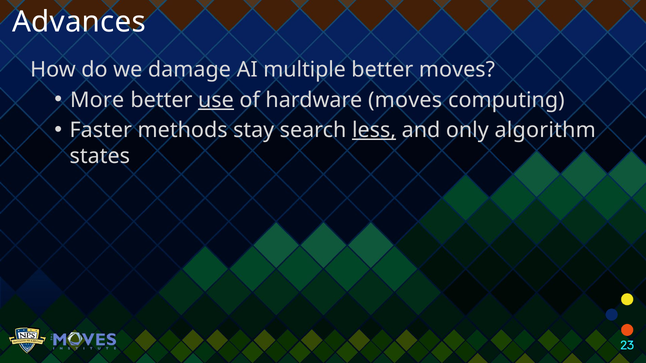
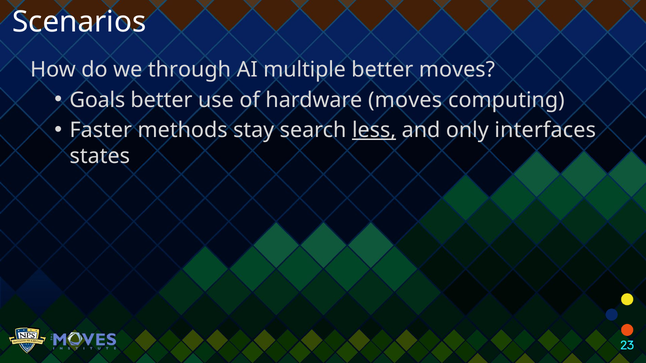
Advances: Advances -> Scenarios
damage: damage -> through
More: More -> Goals
use underline: present -> none
algorithm: algorithm -> interfaces
